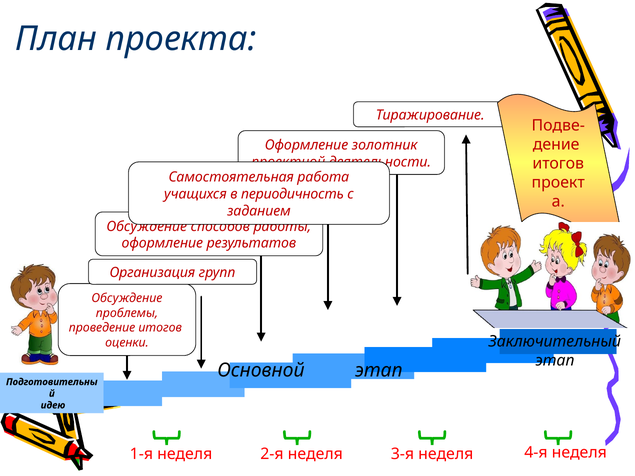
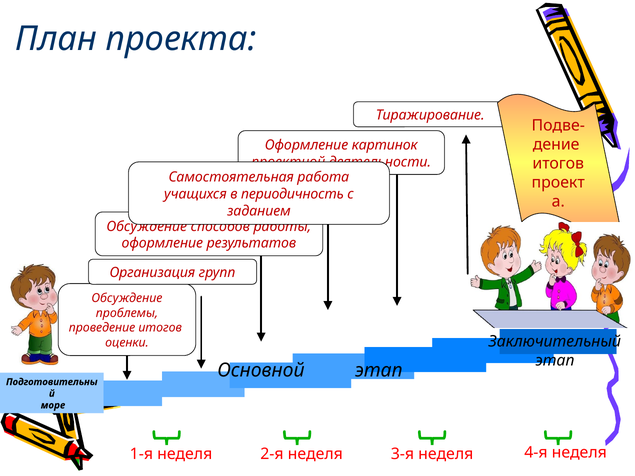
золотник: золотник -> картинок
идею: идею -> море
